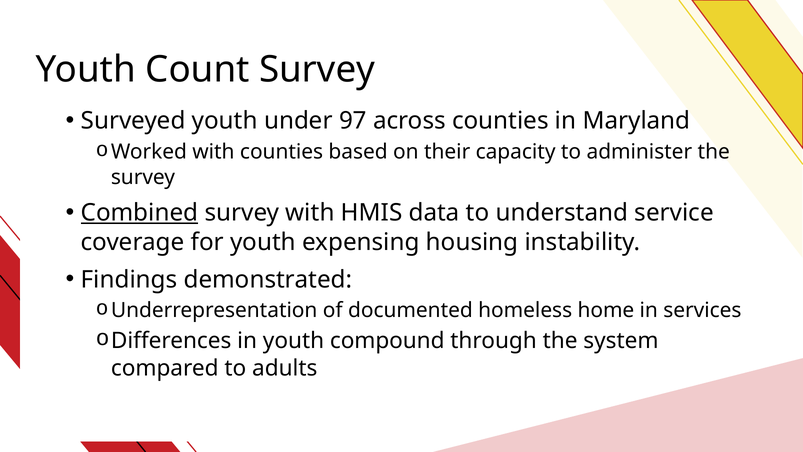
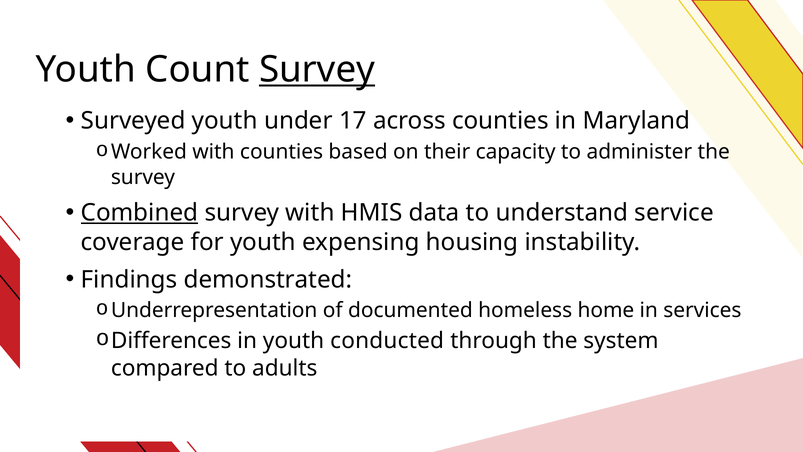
Survey at (317, 70) underline: none -> present
97: 97 -> 17
compound: compound -> conducted
